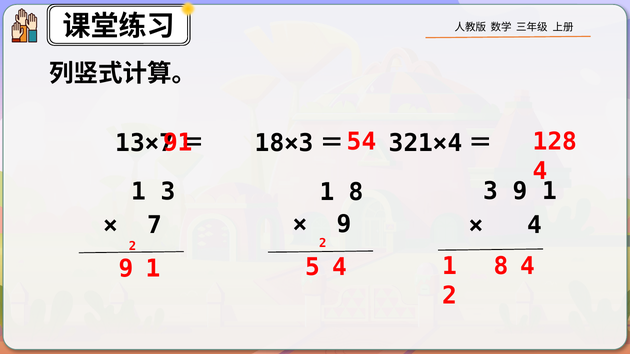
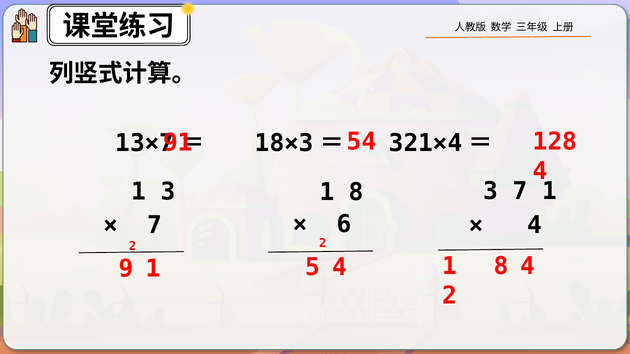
3 9: 9 -> 7
9 at (344, 224): 9 -> 6
